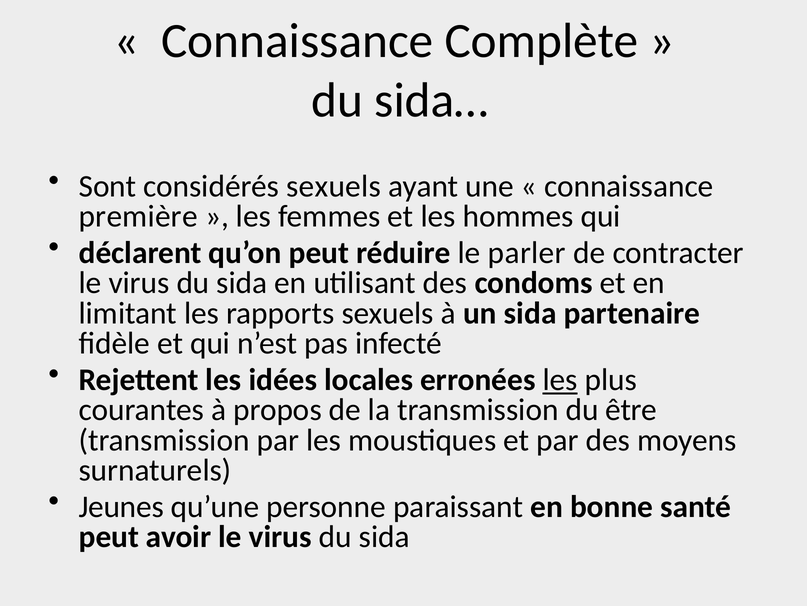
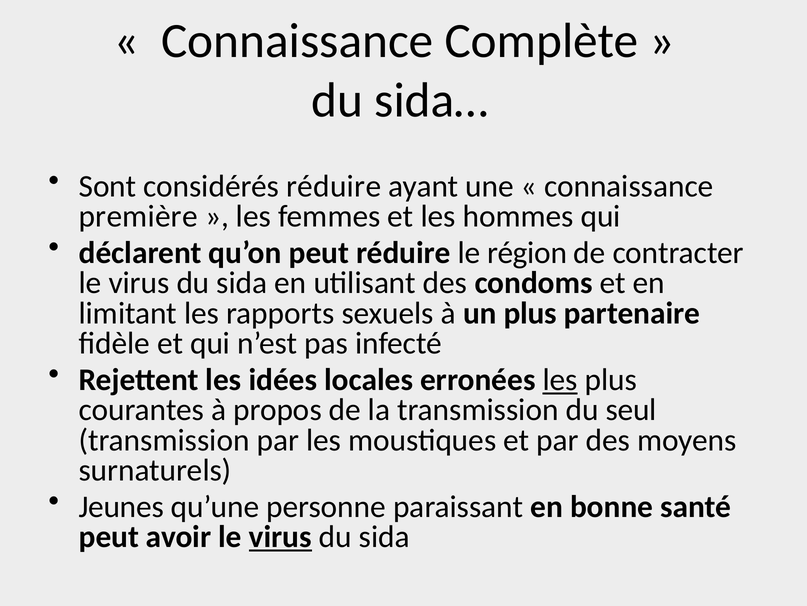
considérés sexuels: sexuels -> réduire
parler: parler -> région
un sida: sida -> plus
être: être -> seul
virus at (280, 536) underline: none -> present
